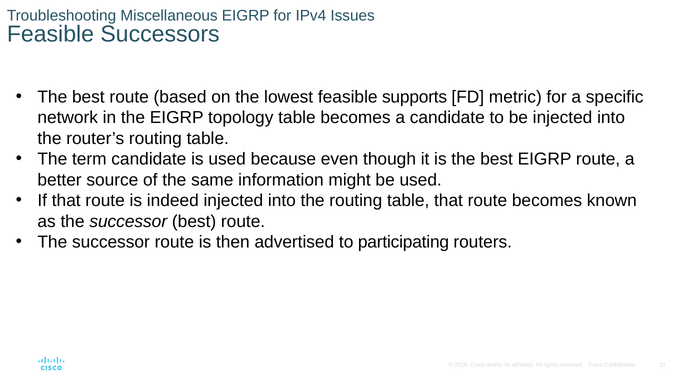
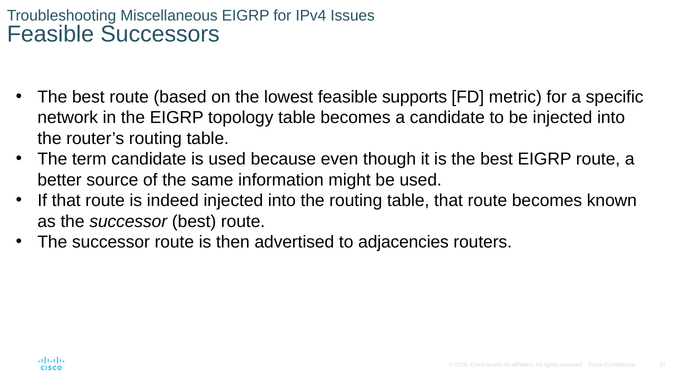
participating: participating -> adjacencies
